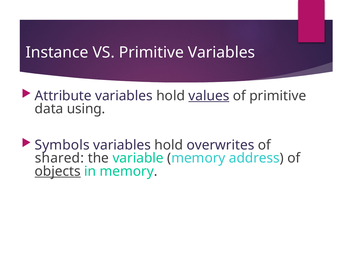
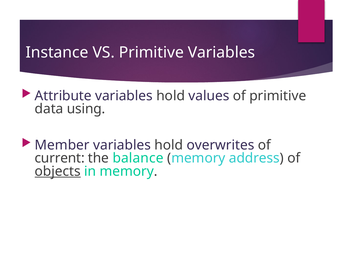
values underline: present -> none
Symbols: Symbols -> Member
shared: shared -> current
variable: variable -> balance
